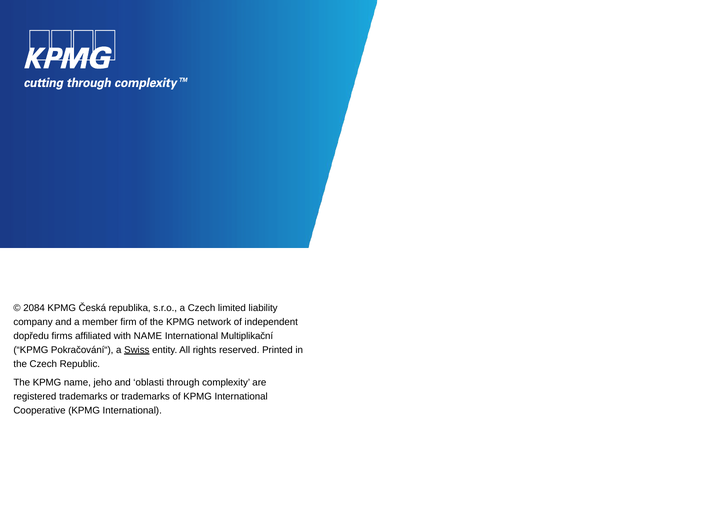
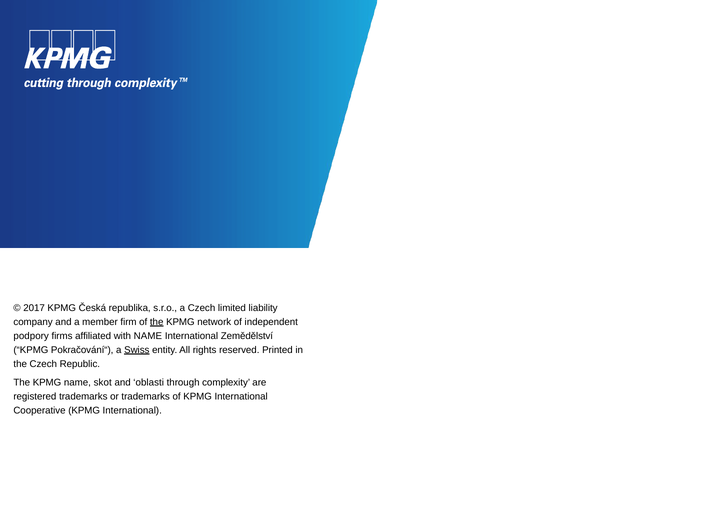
2084: 2084 -> 2017
the at (157, 322) underline: none -> present
dopředu: dopředu -> podpory
Multiplikační: Multiplikační -> Zemědělství
jeho: jeho -> skot
